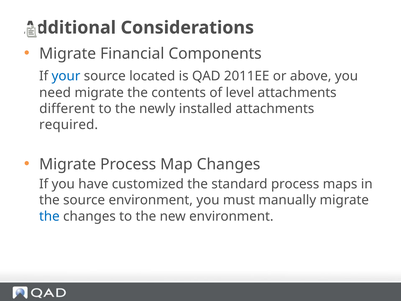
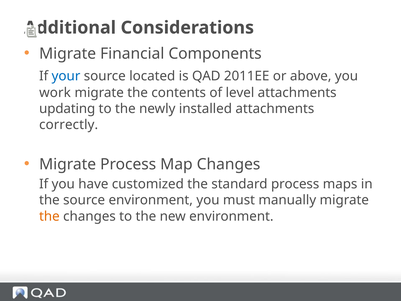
need: need -> work
different: different -> updating
required: required -> correctly
the at (49, 216) colour: blue -> orange
